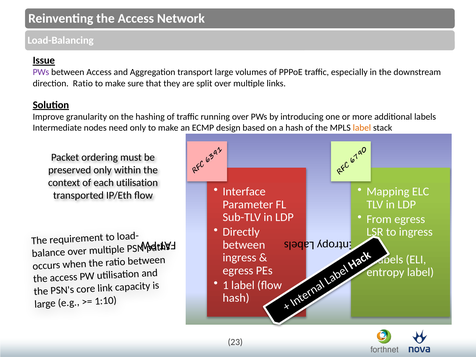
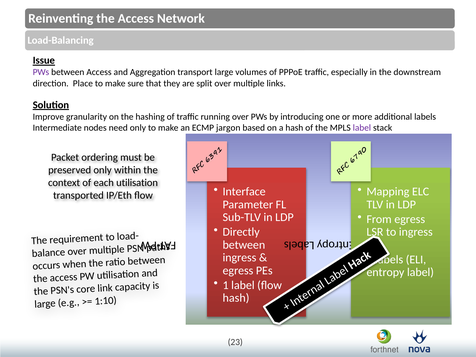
direction Ratio: Ratio -> Place
design: design -> jargon
label at (362, 128) colour: orange -> purple
